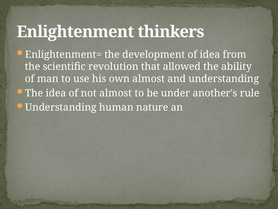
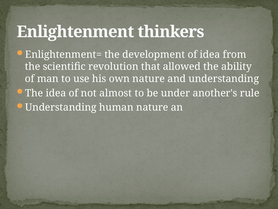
own almost: almost -> nature
